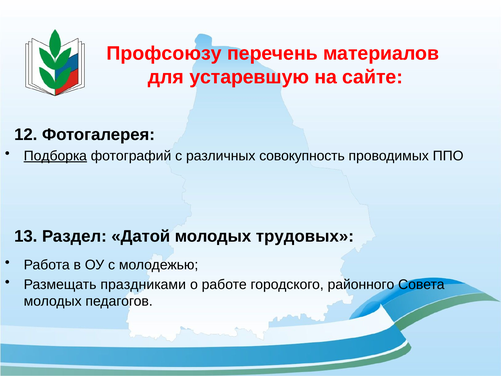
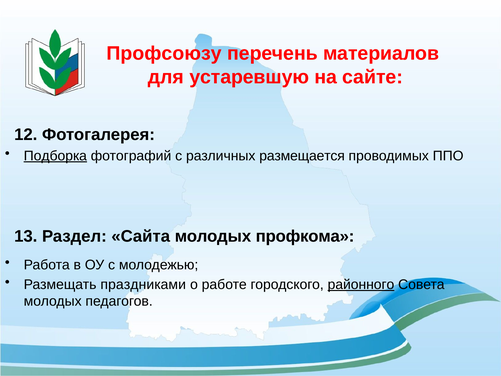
совокупность: совокупность -> размещается
Датой: Датой -> Сайта
трудовых: трудовых -> профкома
районного underline: none -> present
